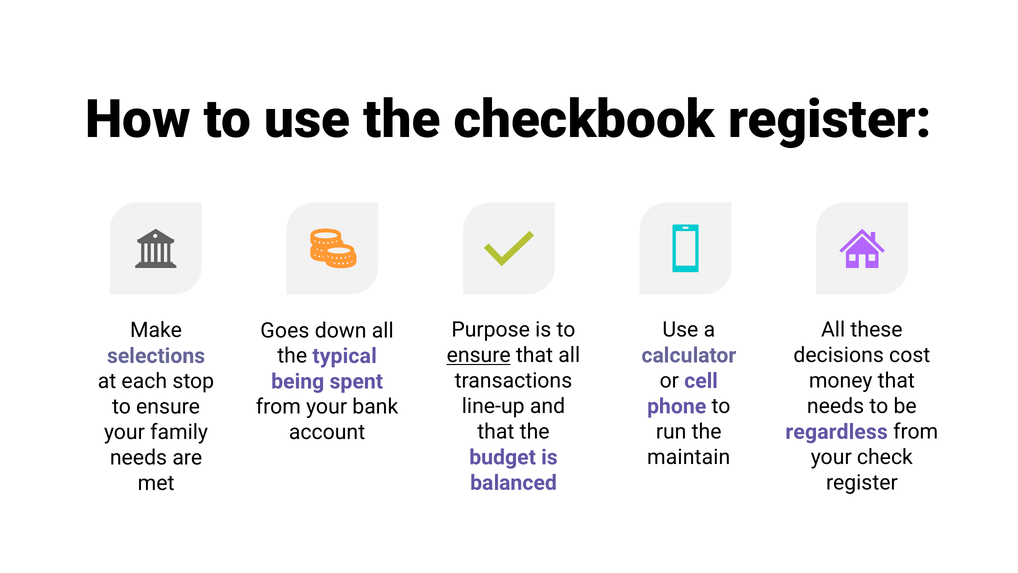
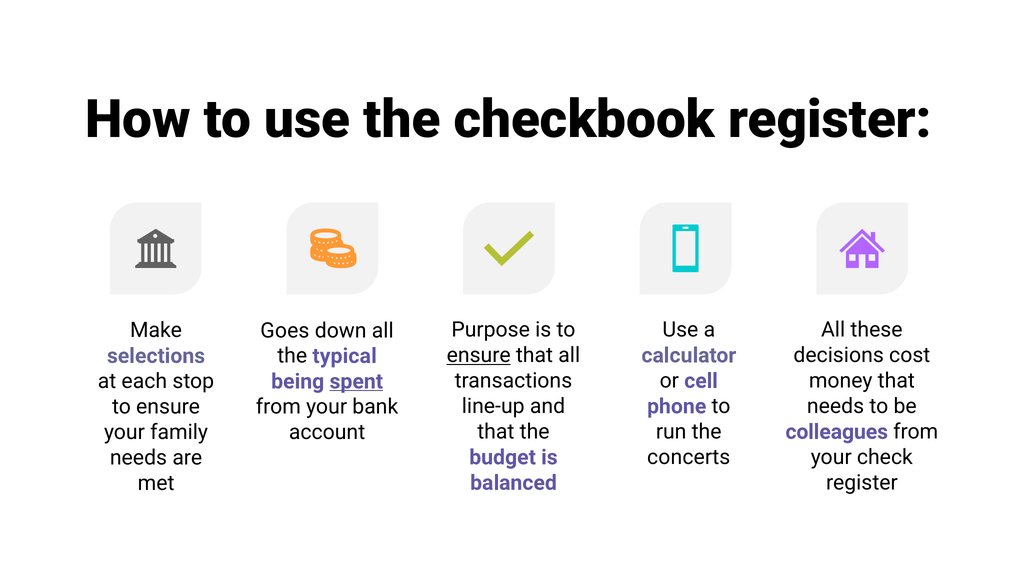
spent underline: none -> present
regardless: regardless -> colleagues
maintain: maintain -> concerts
